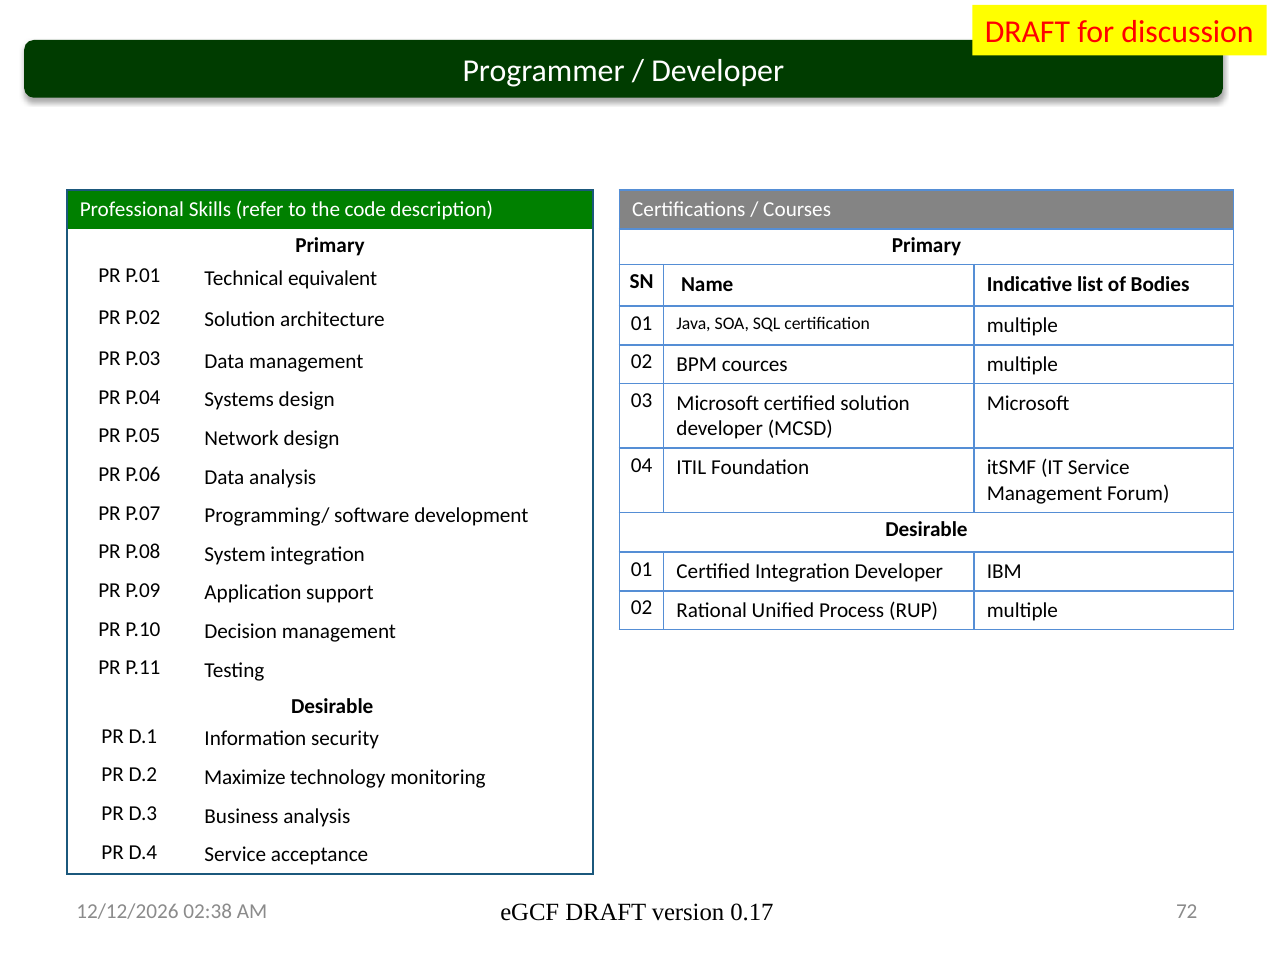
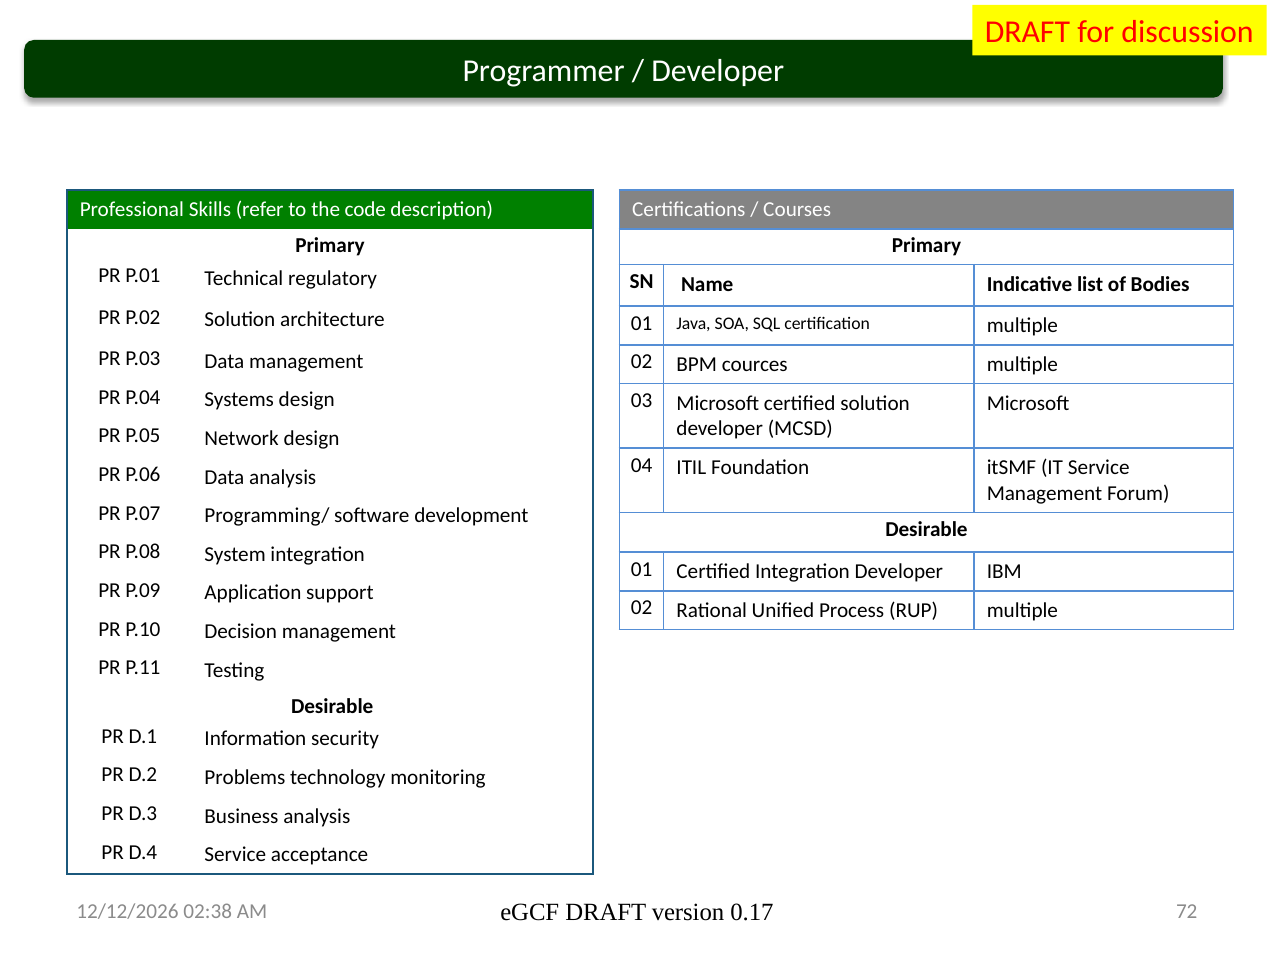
equivalent: equivalent -> regulatory
Maximize: Maximize -> Problems
